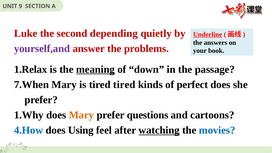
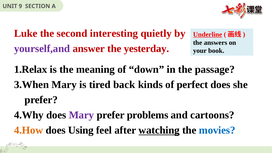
depending: depending -> interesting
problems: problems -> yesterday
meaning underline: present -> none
7.When: 7.When -> 3.When
tired tired: tired -> back
1.Why: 1.Why -> 4.Why
Mary at (81, 115) colour: orange -> purple
questions: questions -> problems
4.How colour: blue -> orange
